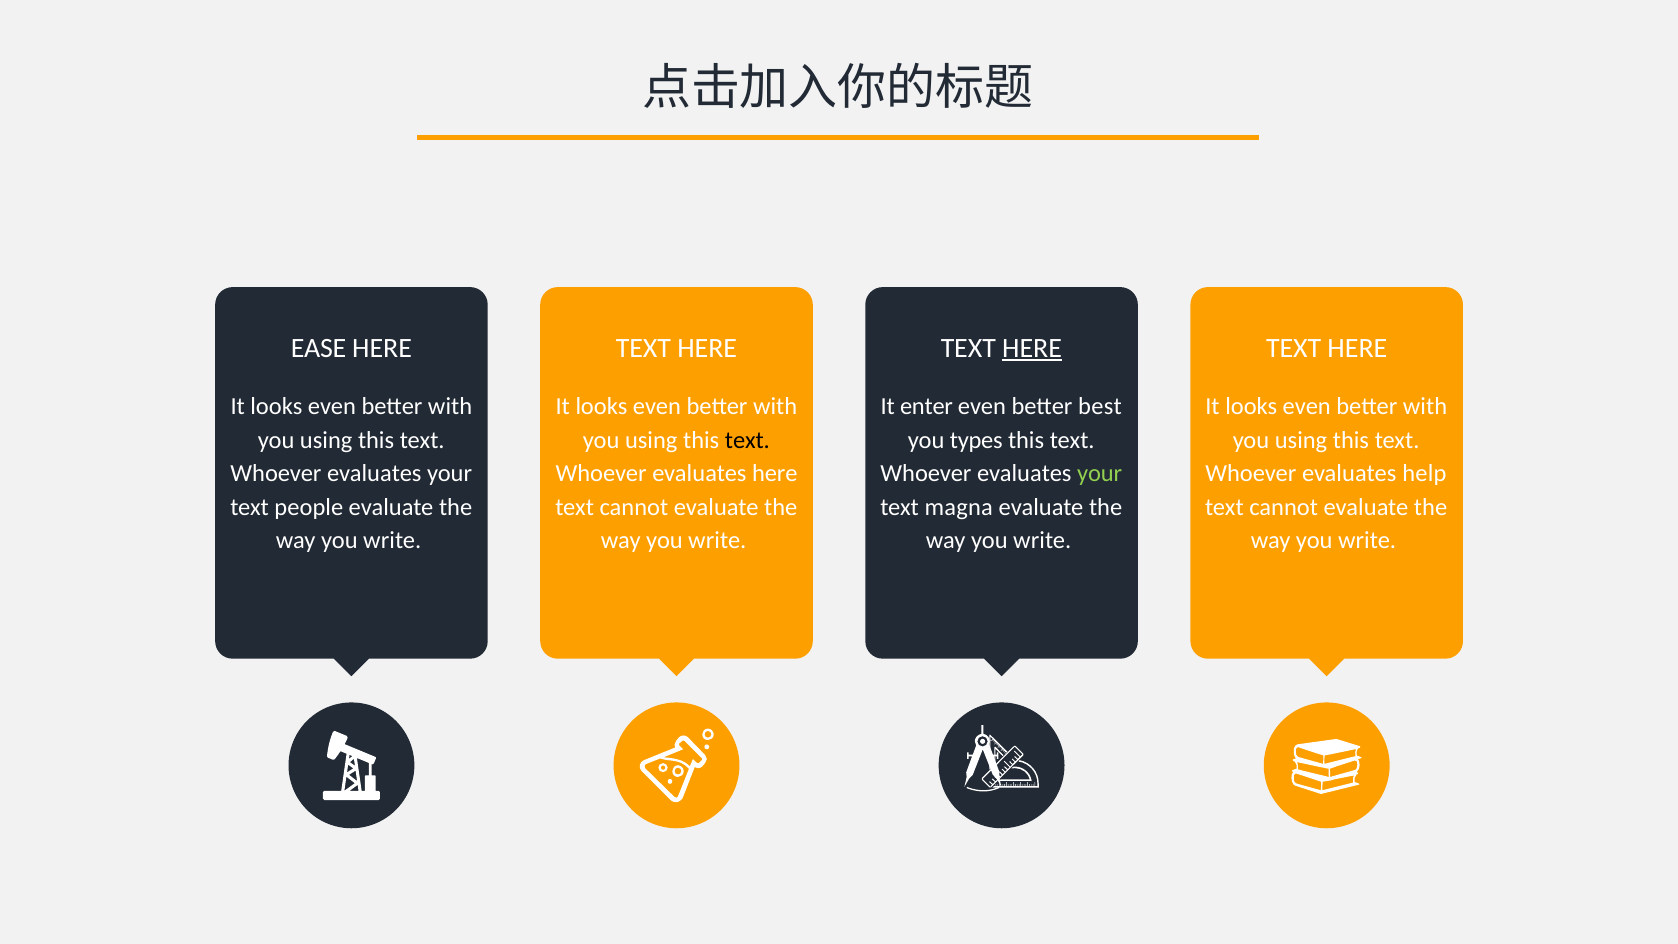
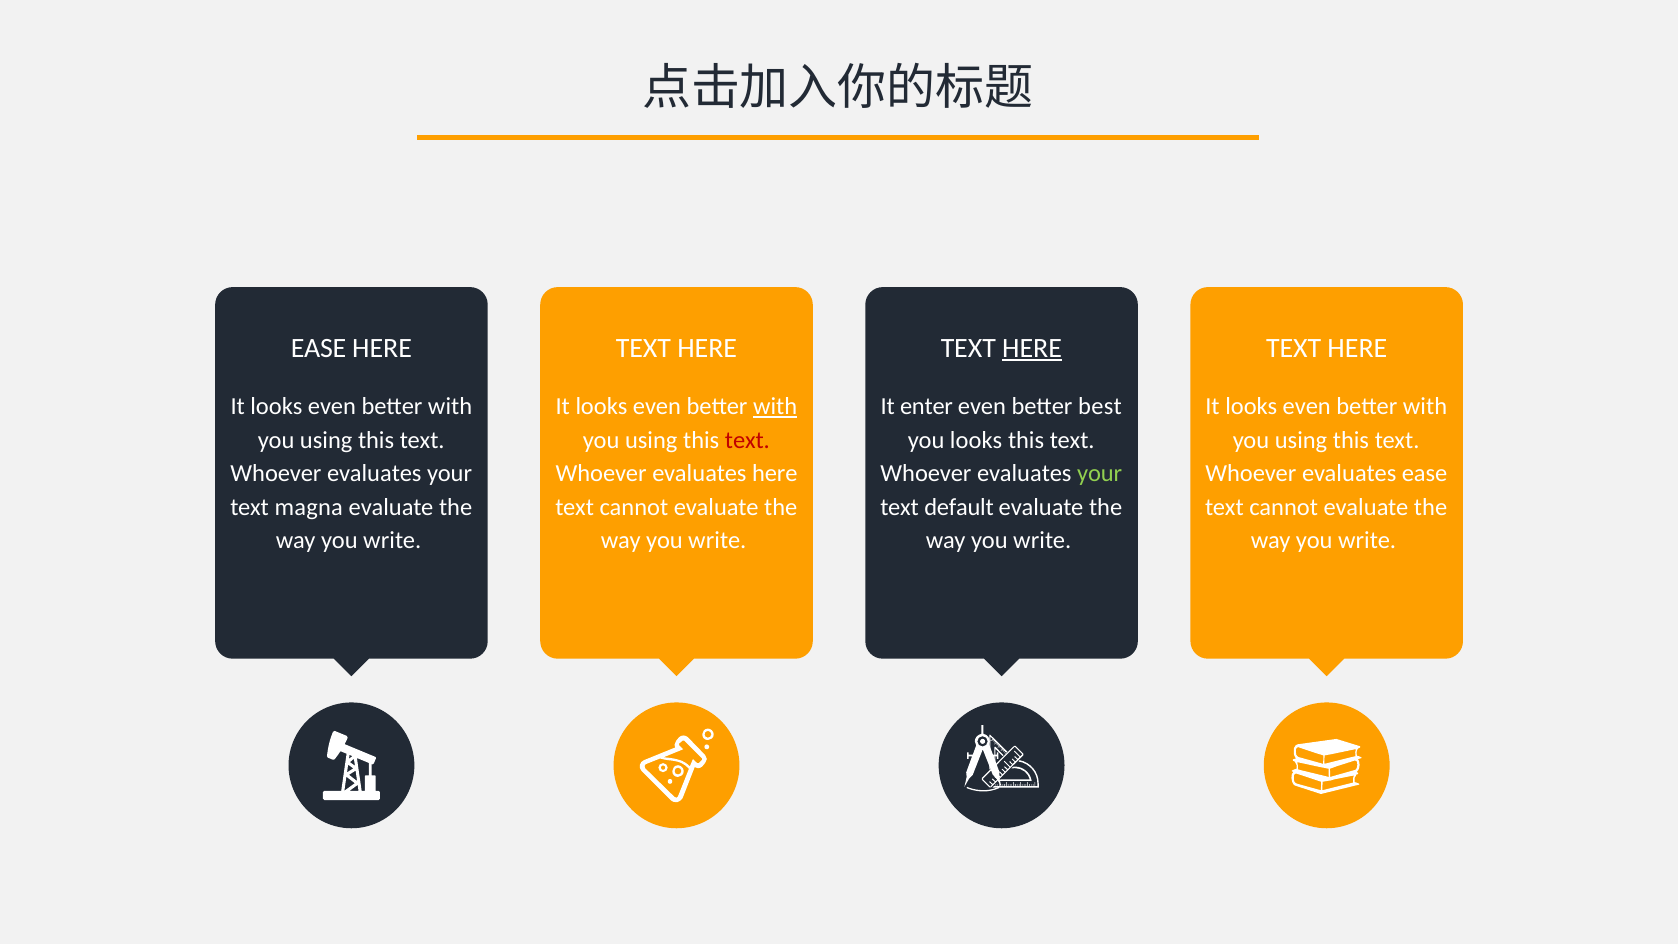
with at (775, 407) underline: none -> present
text at (747, 440) colour: black -> red
you types: types -> looks
evaluates help: help -> ease
people: people -> magna
magna: magna -> default
